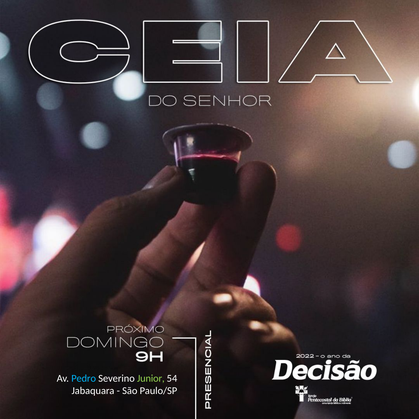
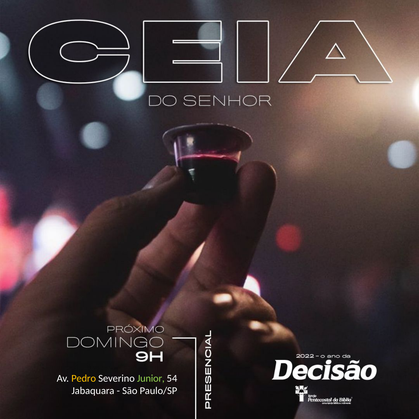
Pedro colour: light blue -> yellow
